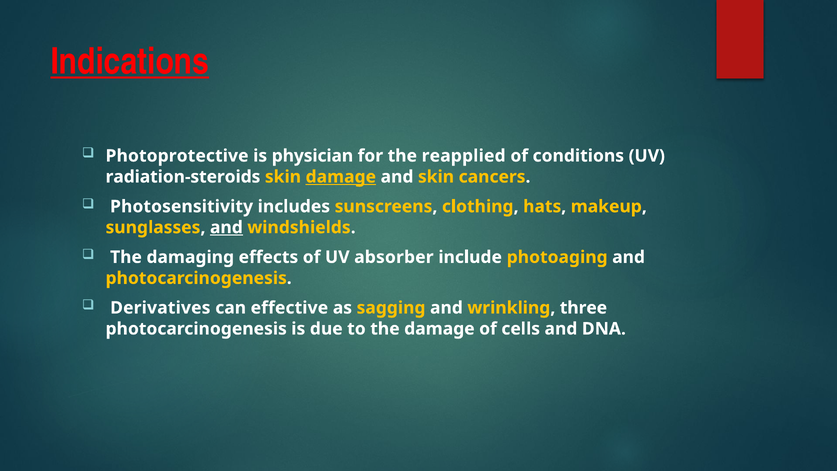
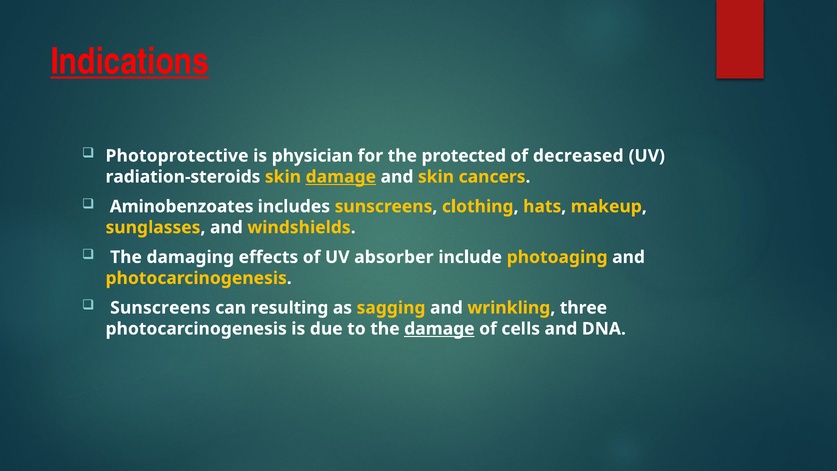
reapplied: reapplied -> protected
conditions: conditions -> decreased
Photosensitivity: Photosensitivity -> Aminobenzoates
and at (226, 227) underline: present -> none
Derivatives at (160, 308): Derivatives -> Sunscreens
effective: effective -> resulting
damage at (439, 329) underline: none -> present
